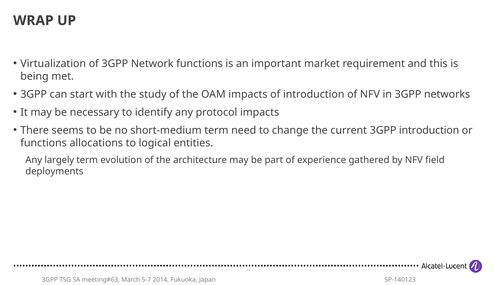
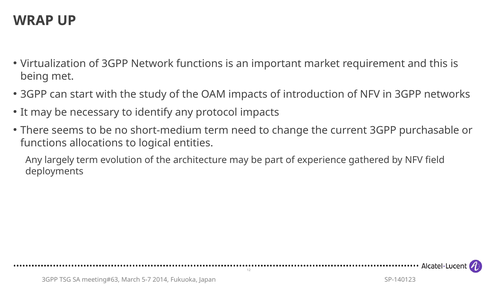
3GPP introduction: introduction -> purchasable
